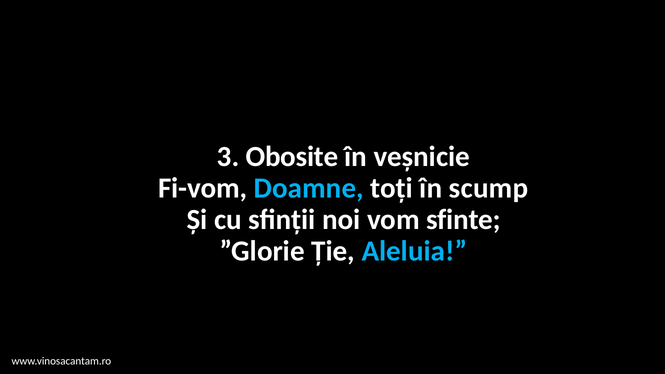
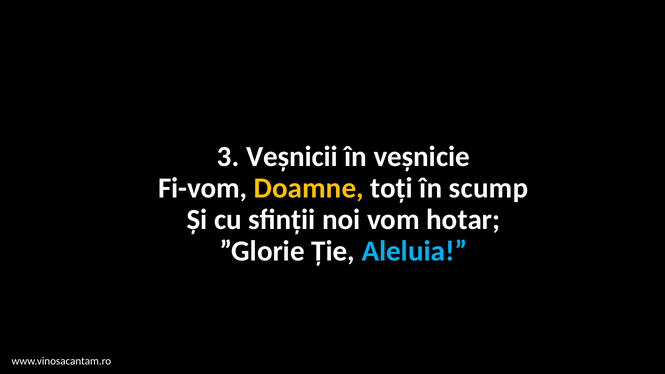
Obosite: Obosite -> Veșnicii
Doamne colour: light blue -> yellow
sfinte: sfinte -> hotar
